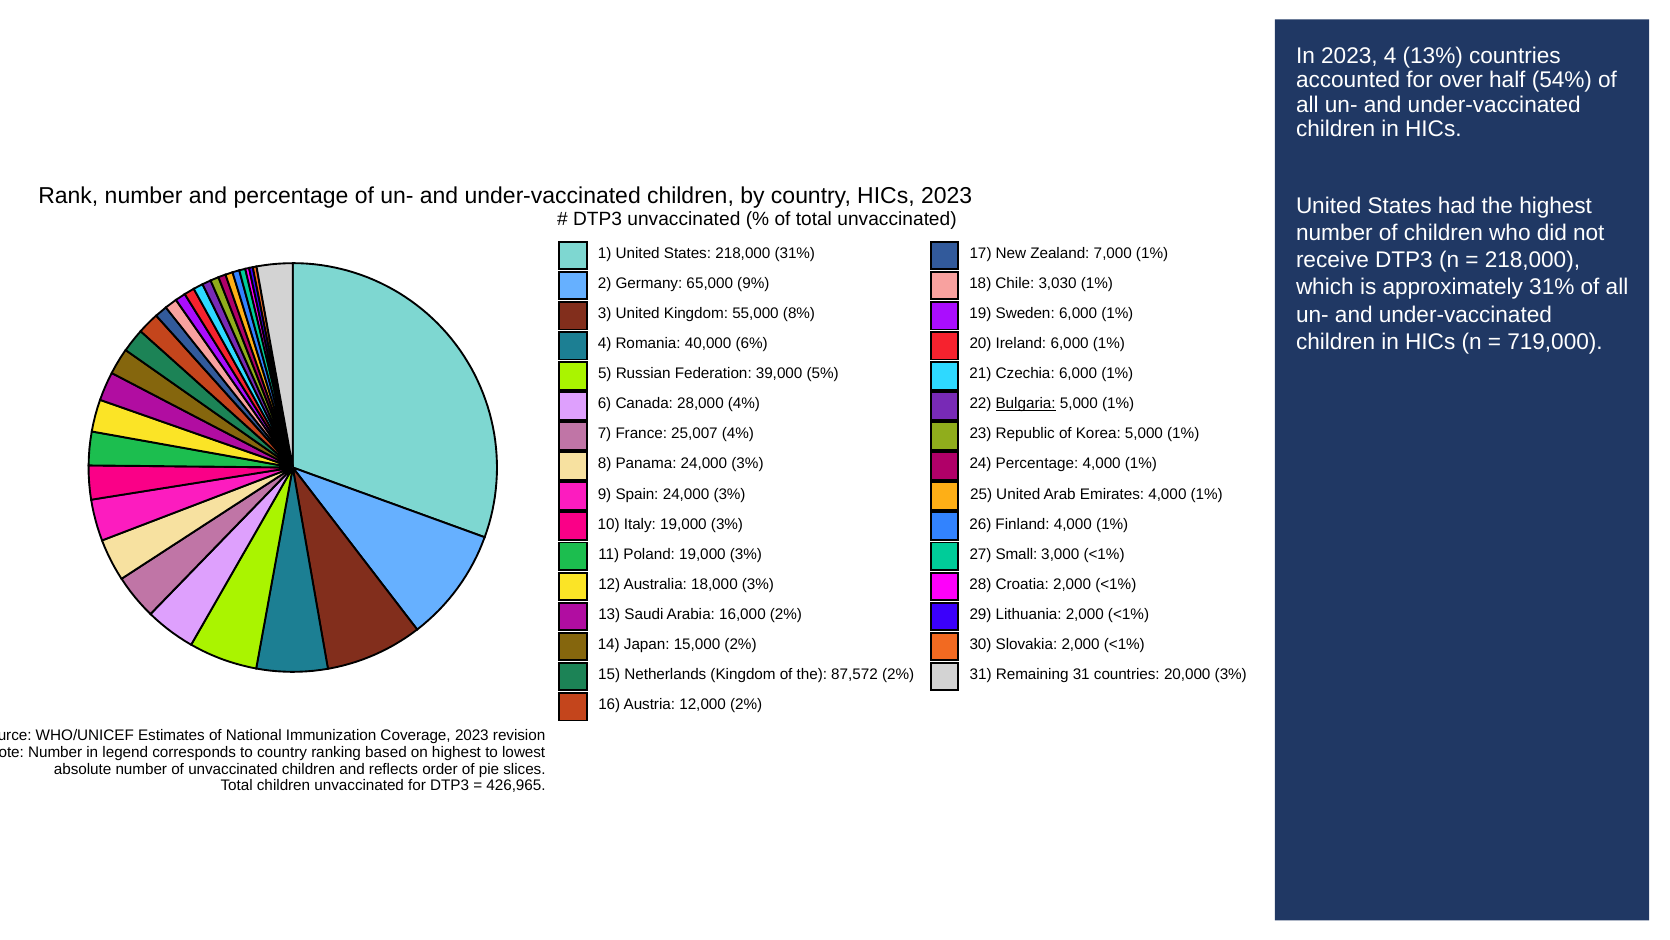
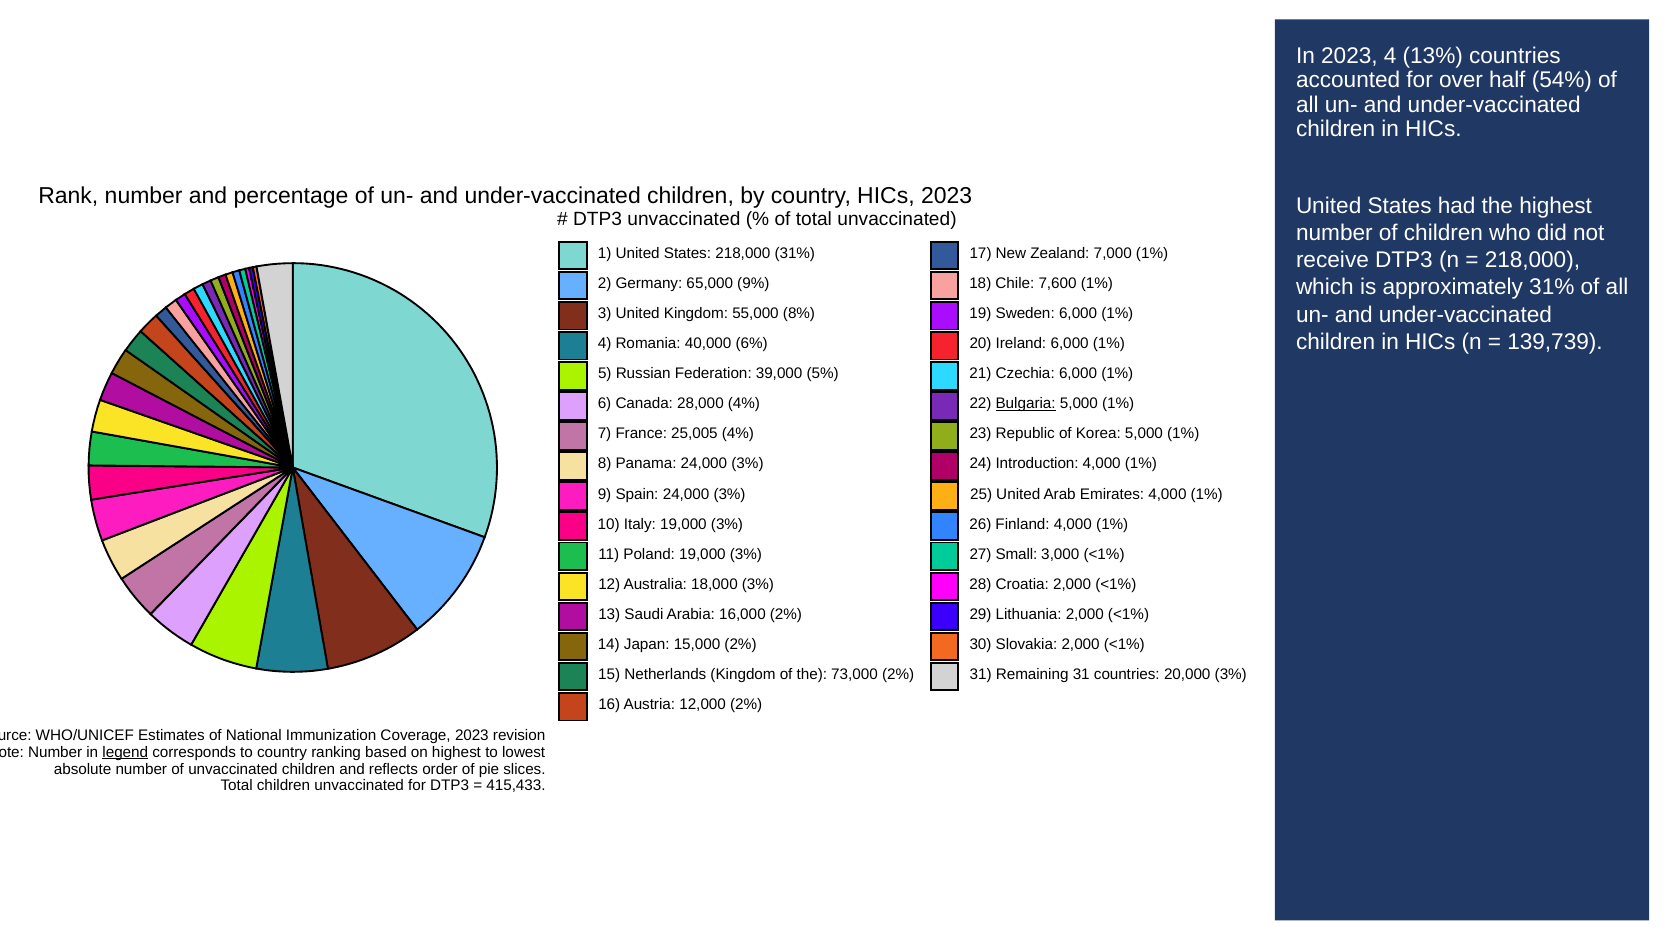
3,030: 3,030 -> 7,600
719,000: 719,000 -> 139,739
25,007: 25,007 -> 25,005
24 Percentage: Percentage -> Introduction
87,572: 87,572 -> 73,000
legend underline: none -> present
426,965: 426,965 -> 415,433
